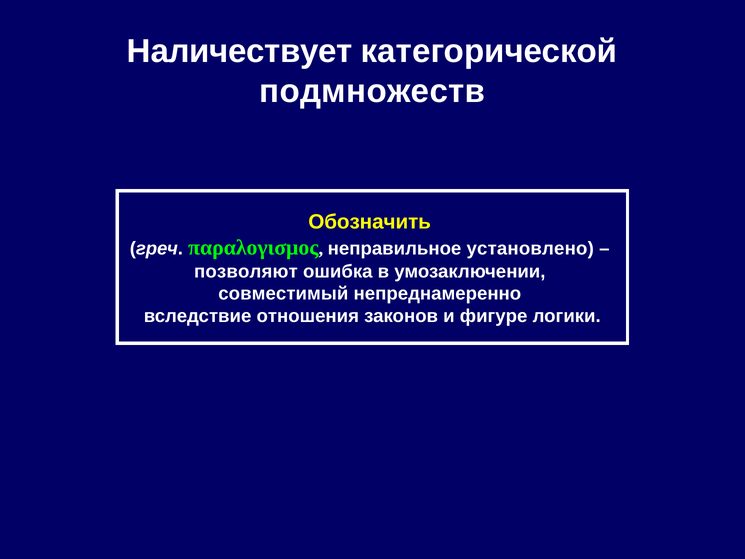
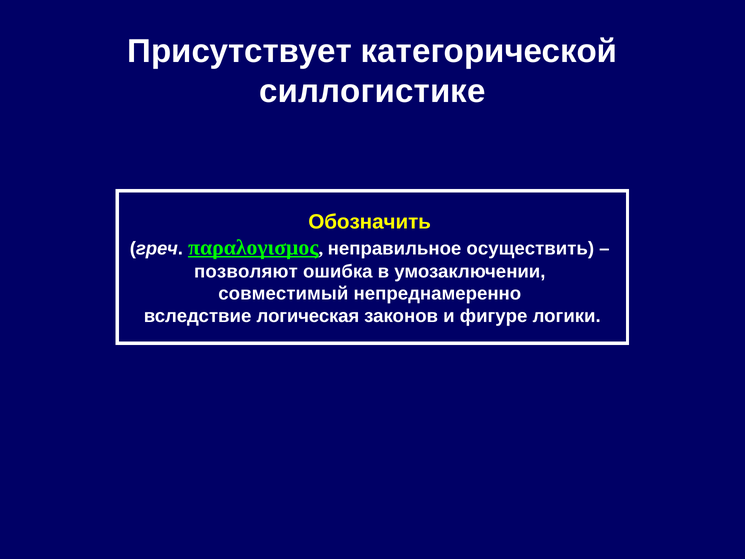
Наличествует: Наличествует -> Присутствует
подмножеств: подмножеств -> силлогистике
παραλογισμος underline: none -> present
установлено: установлено -> осуществить
отношения: отношения -> логическая
